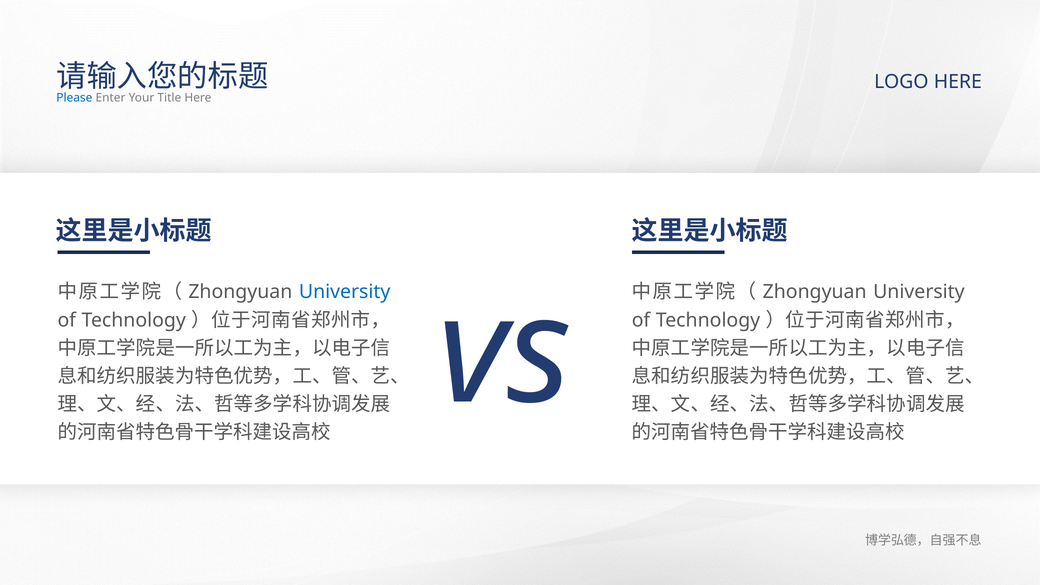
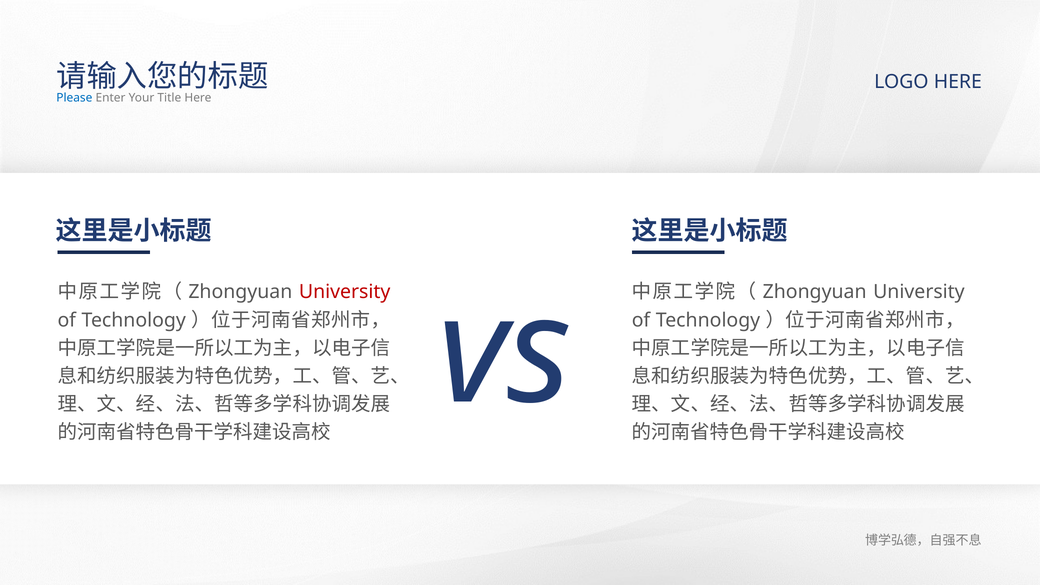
University at (345, 292) colour: blue -> red
